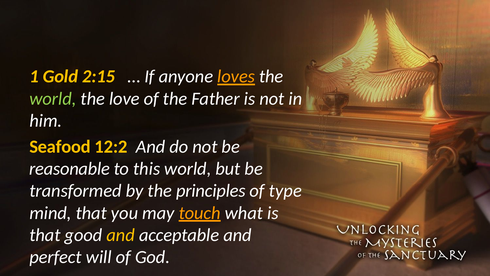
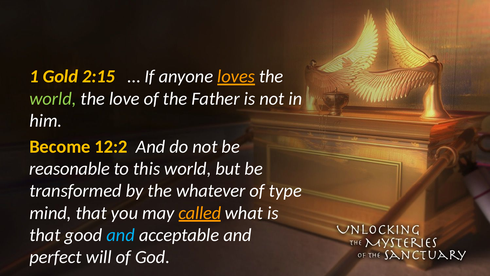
Seafood: Seafood -> Become
principles: principles -> whatever
touch: touch -> called
and at (121, 235) colour: yellow -> light blue
